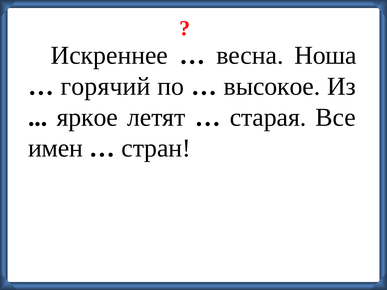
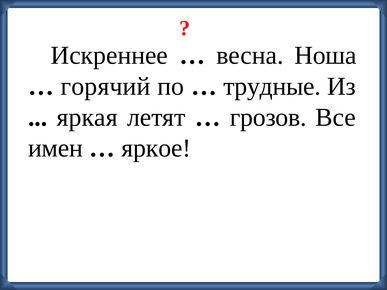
высокое: высокое -> трудные
яркое: яркое -> яркая
старая: старая -> грозов
стран: стран -> яркое
